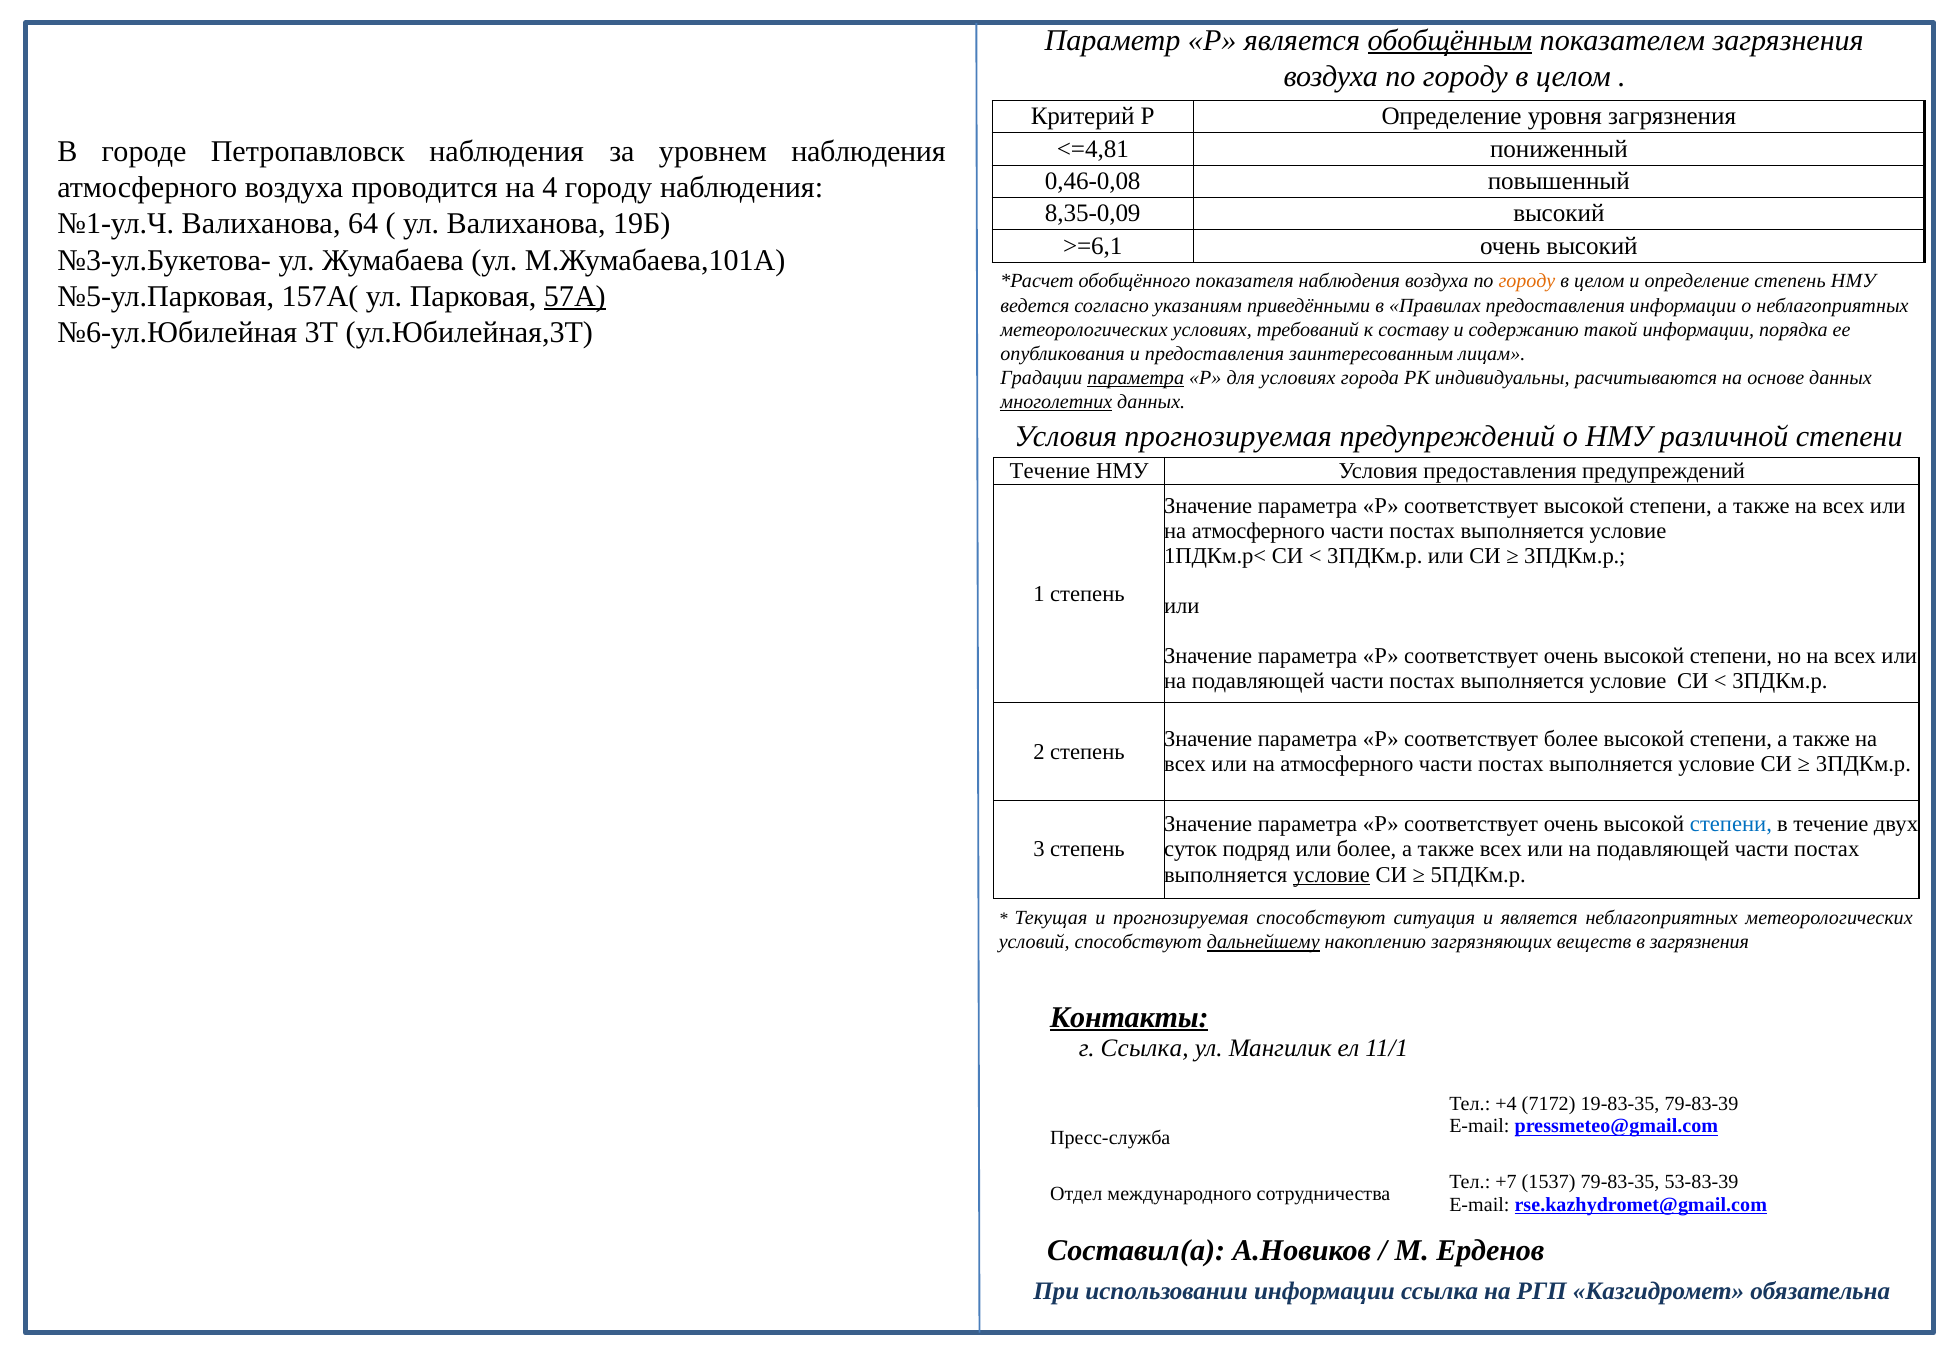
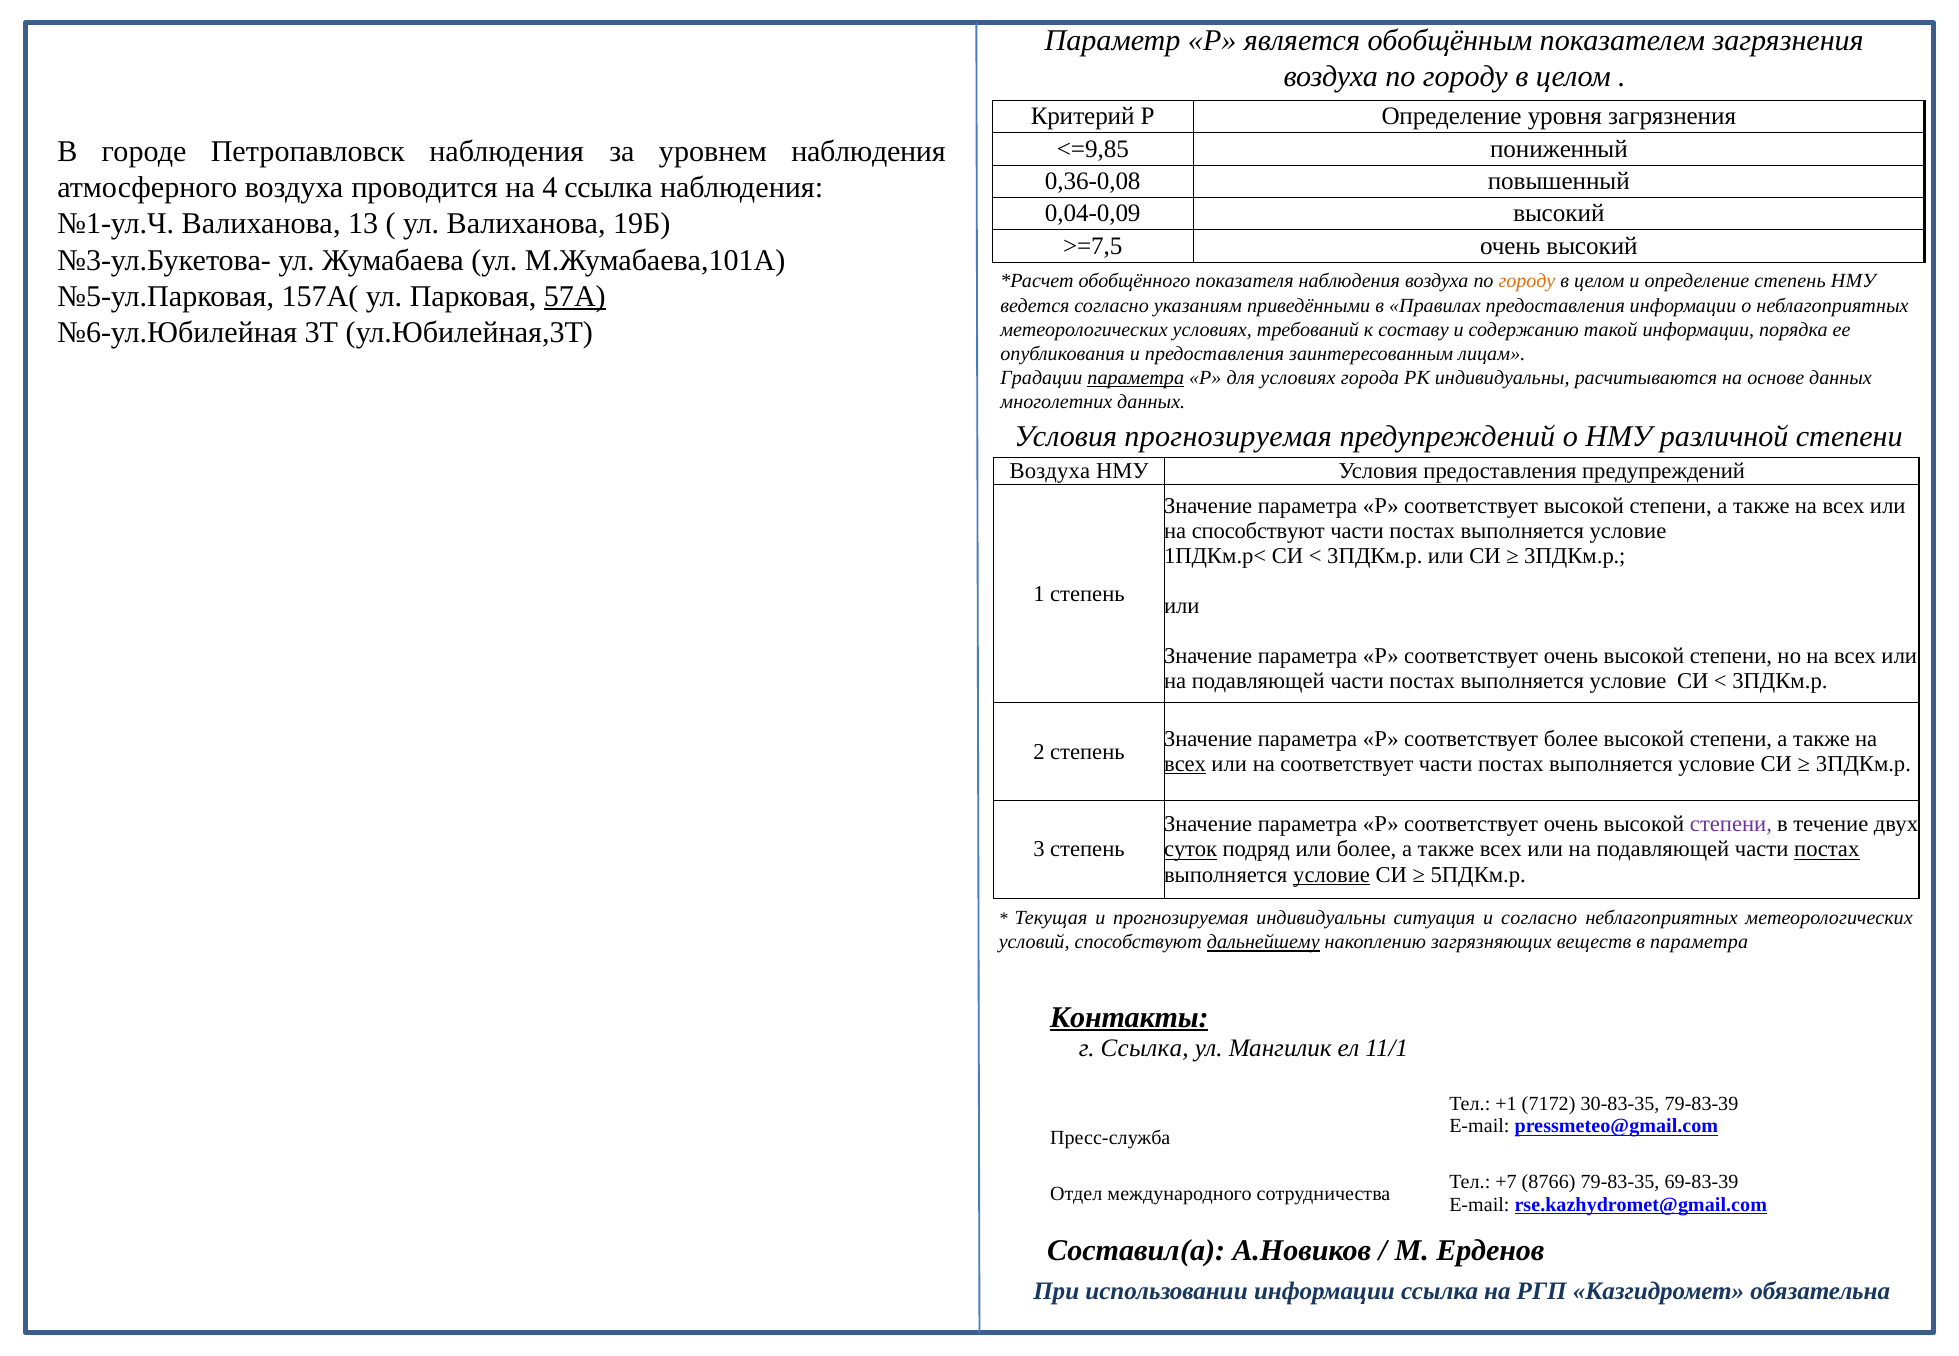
обобщённым underline: present -> none
<=4,81: <=4,81 -> <=9,85
0,46-0,08: 0,46-0,08 -> 0,36-0,08
4 городу: городу -> ссылка
8,35-0,09: 8,35-0,09 -> 0,04-0,09
64: 64 -> 13
>=6,1: >=6,1 -> >=7,5
многолетних underline: present -> none
Течение at (1050, 471): Течение -> Воздуха
атмосферного at (1258, 531): атмосферного -> способствуют
всех at (1185, 764) underline: none -> present
атмосферного at (1347, 764): атмосферного -> соответствует
степени at (1731, 825) colour: blue -> purple
суток underline: none -> present
постах at (1827, 850) underline: none -> present
прогнозируемая способствуют: способствуют -> индивидуальны
и является: является -> согласно
в загрязнения: загрязнения -> параметра
+4: +4 -> +1
19-83-35: 19-83-35 -> 30-83-35
1537: 1537 -> 8766
53-83-39: 53-83-39 -> 69-83-39
